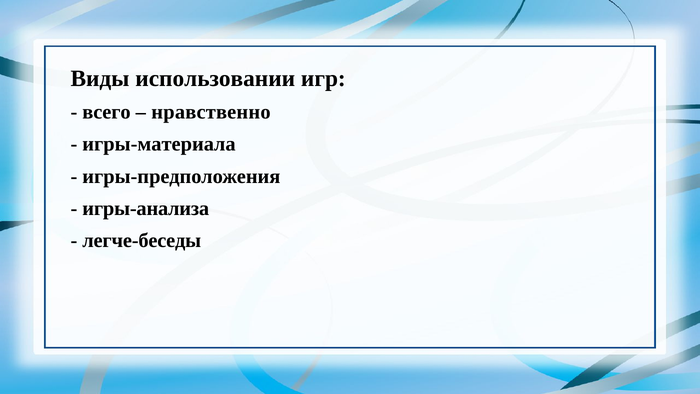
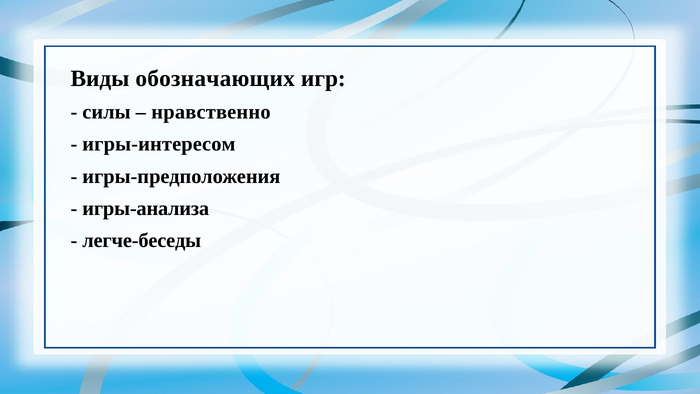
использовании: использовании -> обозначающих
всего: всего -> силы
игры-материала: игры-материала -> игры-интересом
